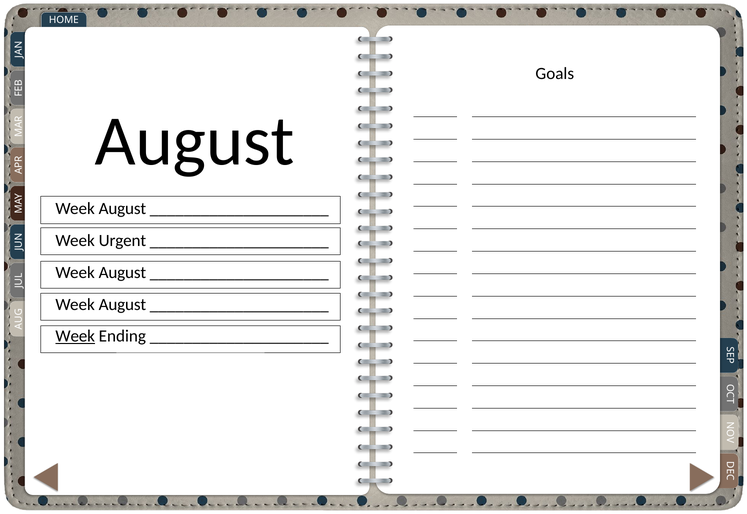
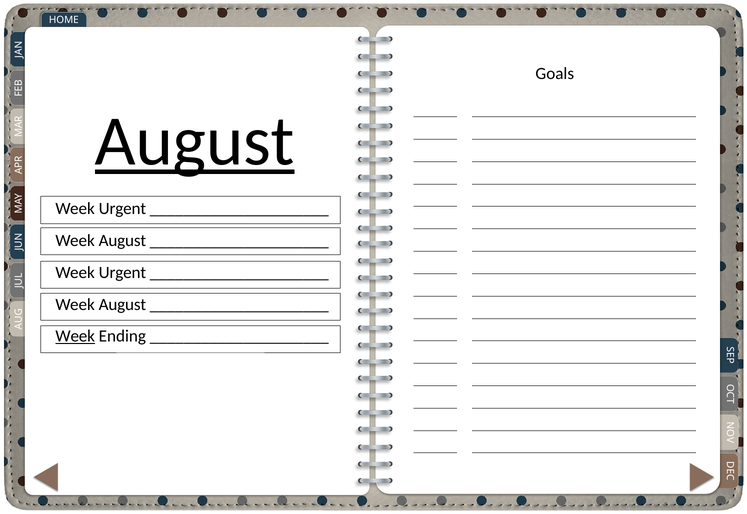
August at (195, 141) underline: none -> present
August at (122, 209): August -> Urgent
Urgent at (122, 240): Urgent -> August
August at (122, 272): August -> Urgent
